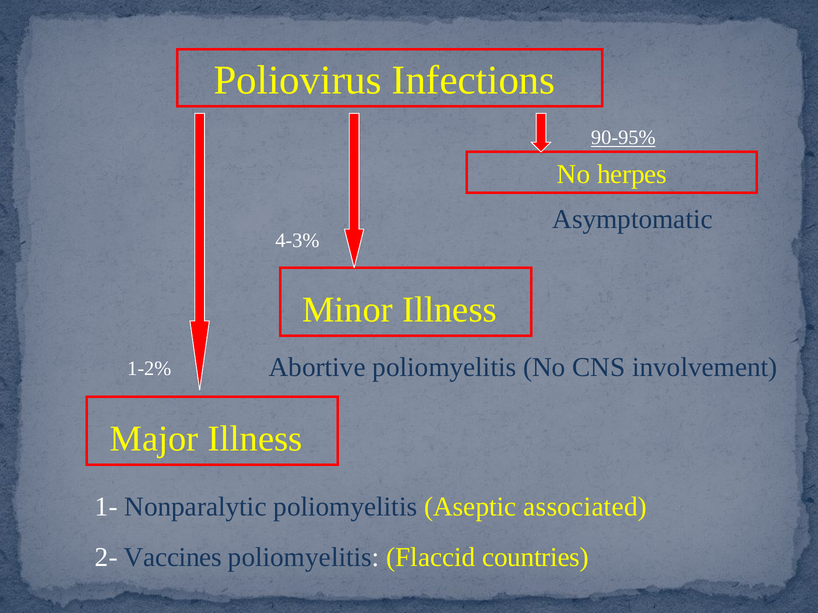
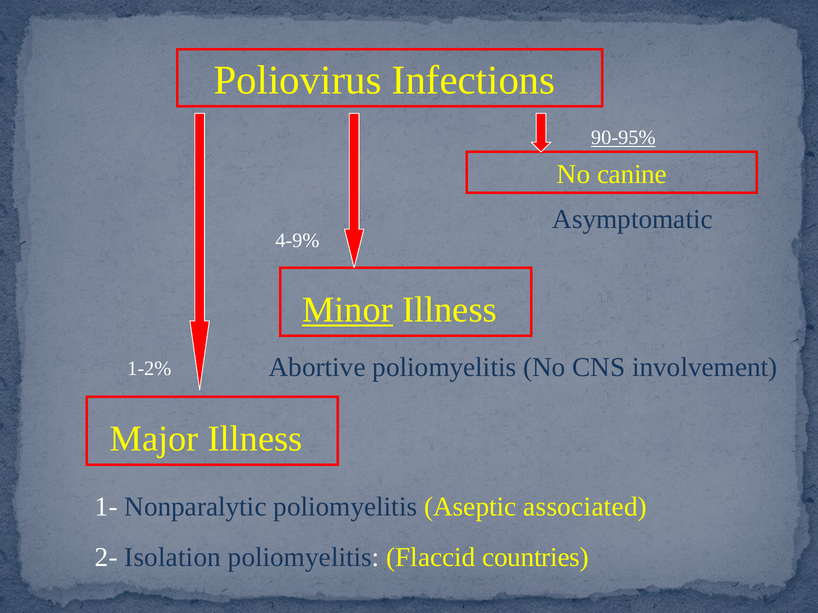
herpes: herpes -> canine
4-3%: 4-3% -> 4-9%
Minor underline: none -> present
Vaccines: Vaccines -> Isolation
